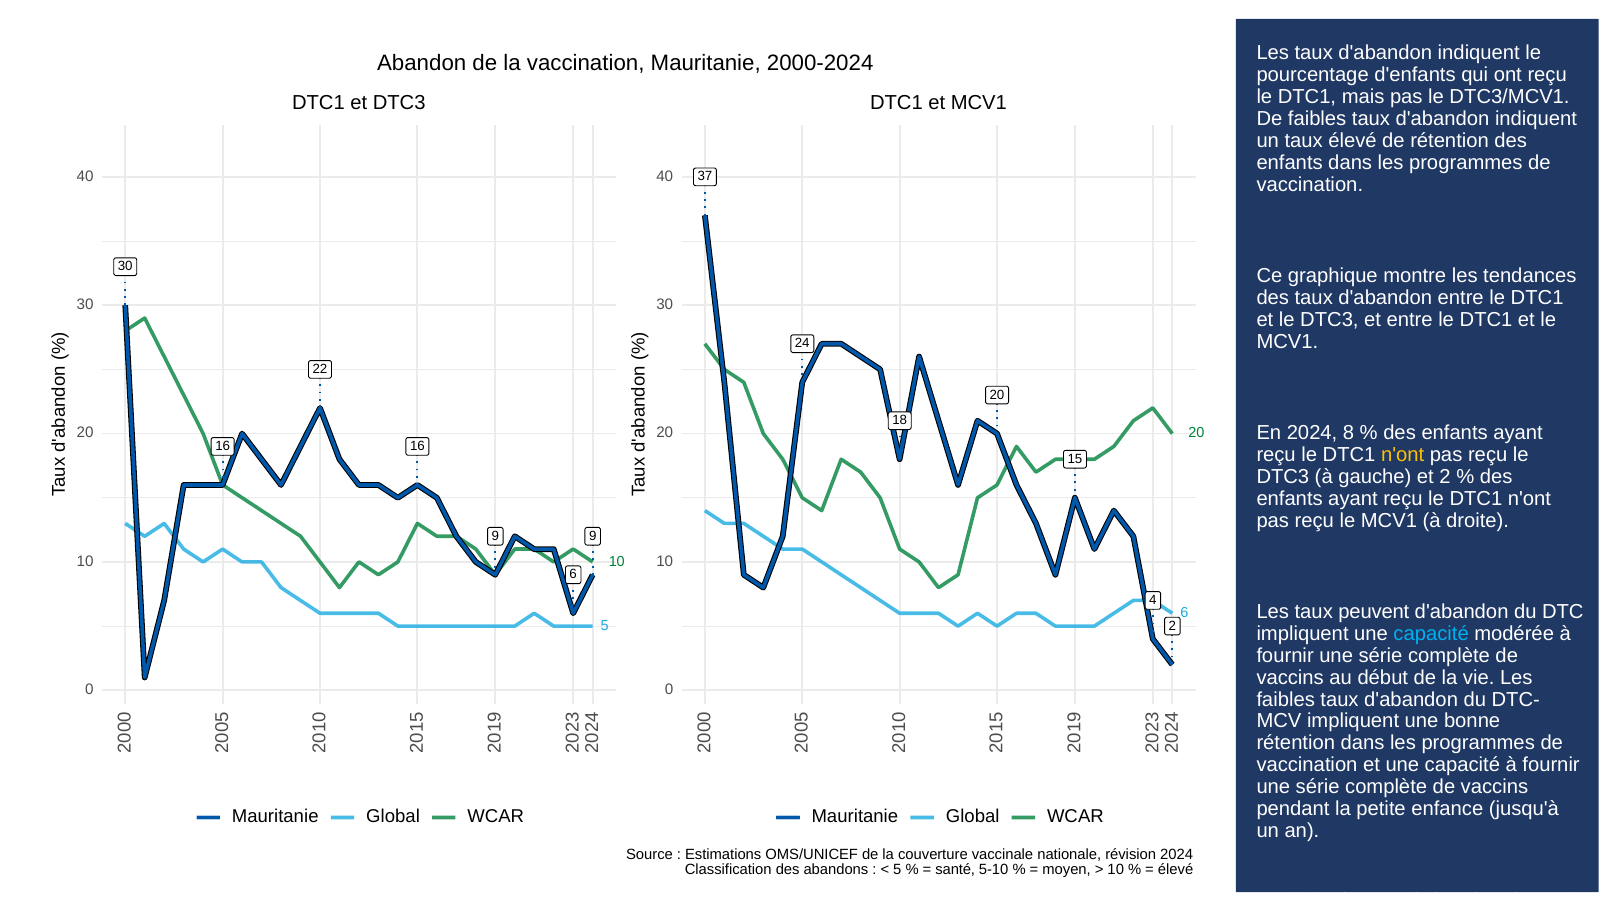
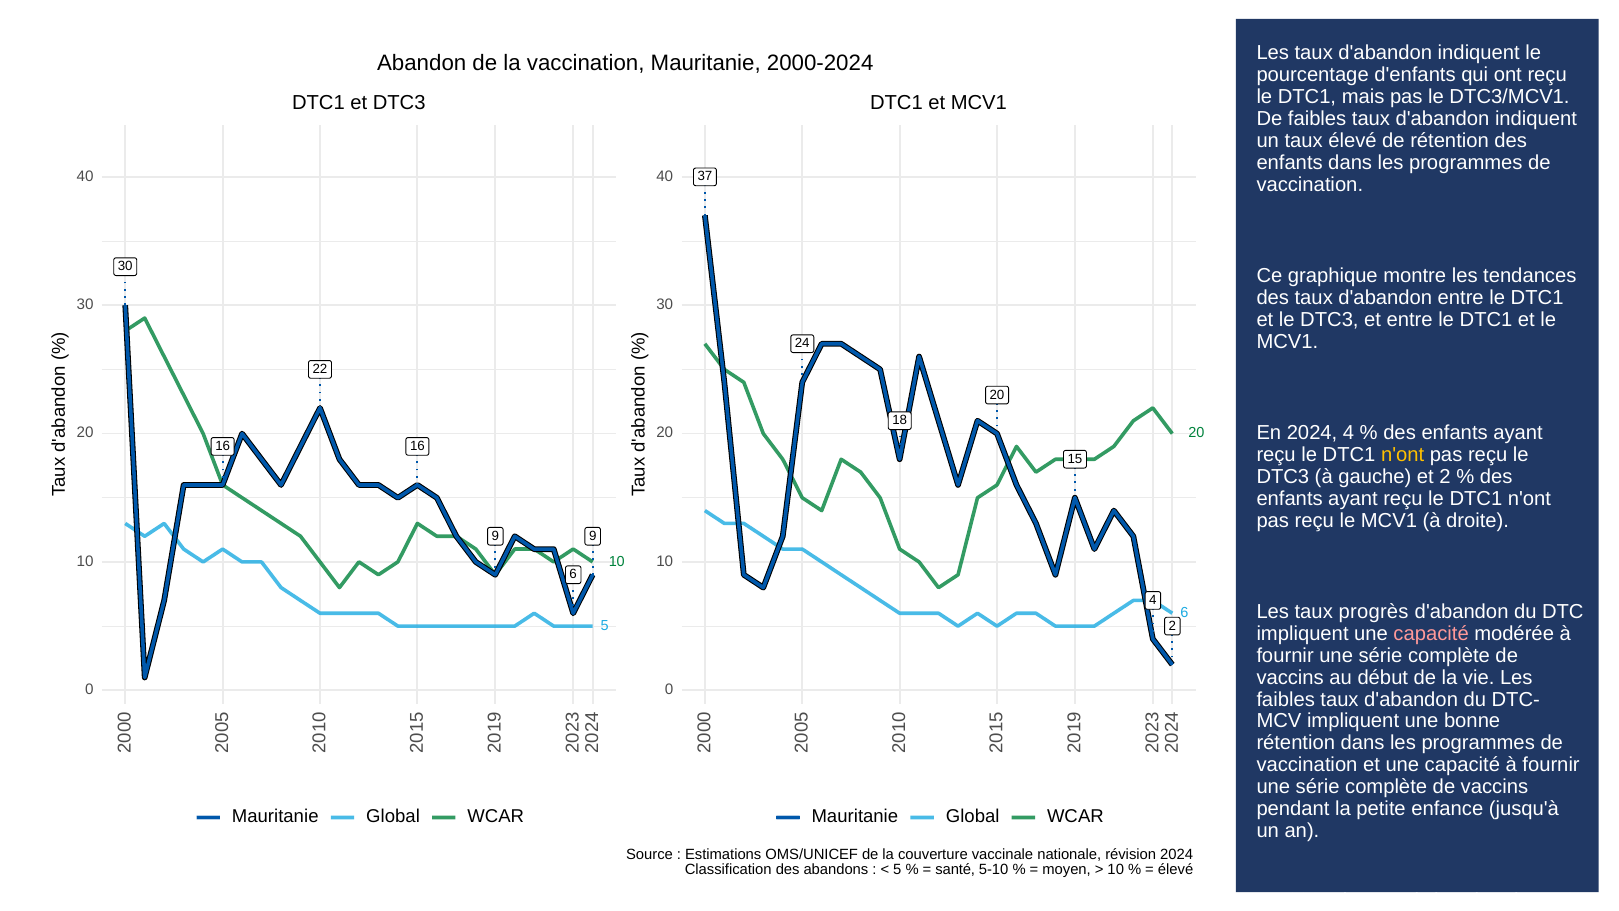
2024 8: 8 -> 4
peuvent: peuvent -> progrès
capacité at (1431, 634) colour: light blue -> pink
